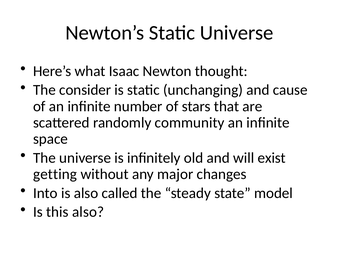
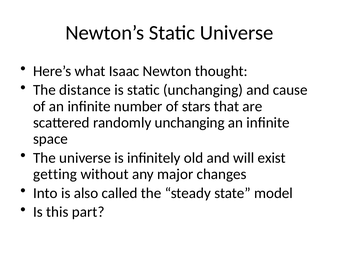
consider: consider -> distance
randomly community: community -> unchanging
this also: also -> part
